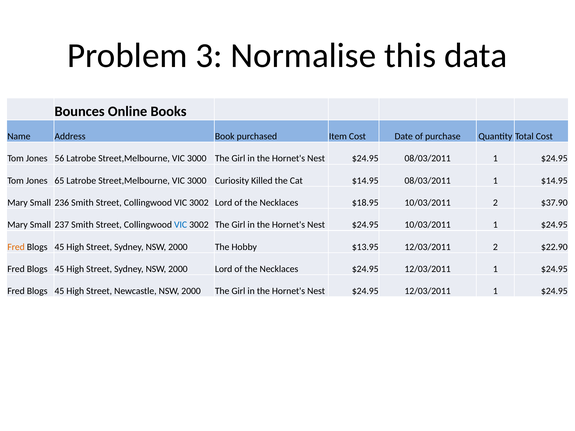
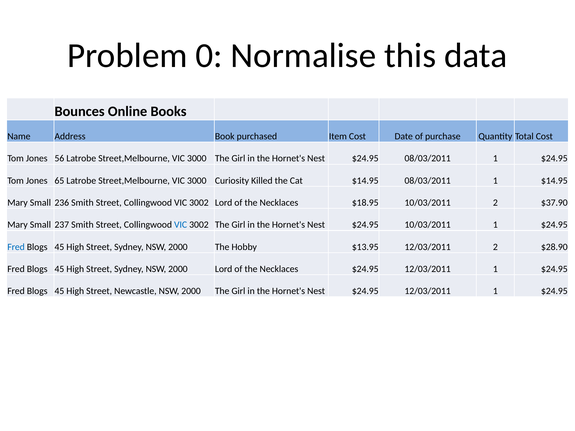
3: 3 -> 0
Fred at (16, 247) colour: orange -> blue
$22.90: $22.90 -> $28.90
